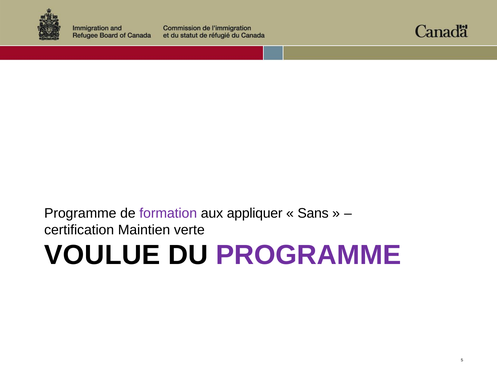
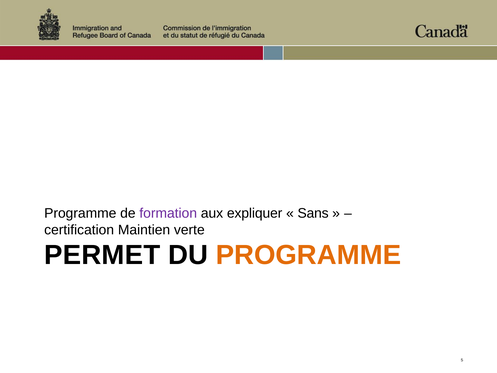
appliquer: appliquer -> expliquer
VOULUE: VOULUE -> PERMET
PROGRAMME at (308, 255) colour: purple -> orange
